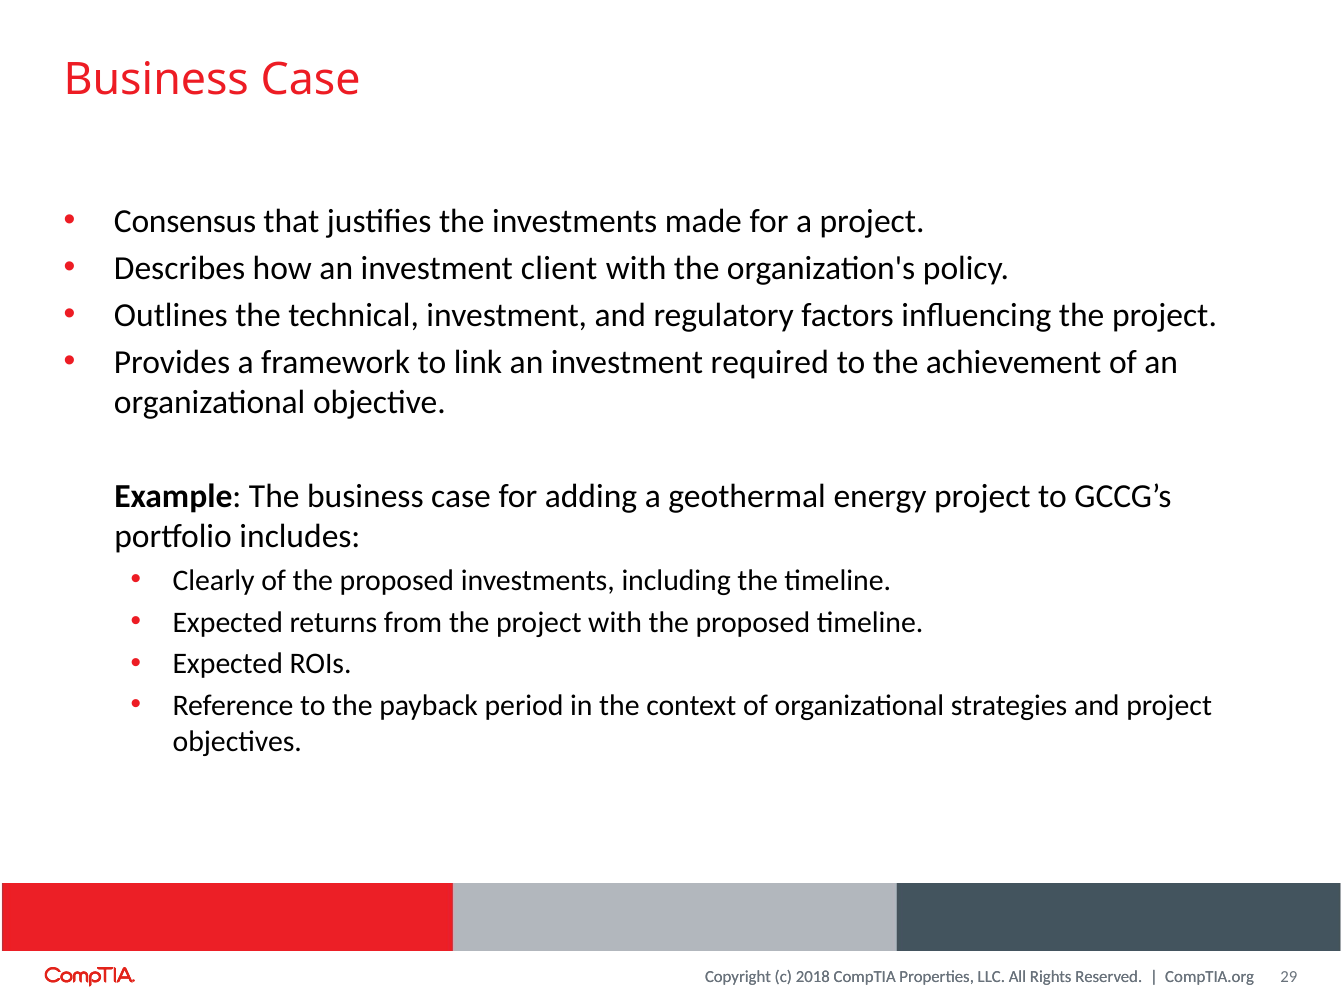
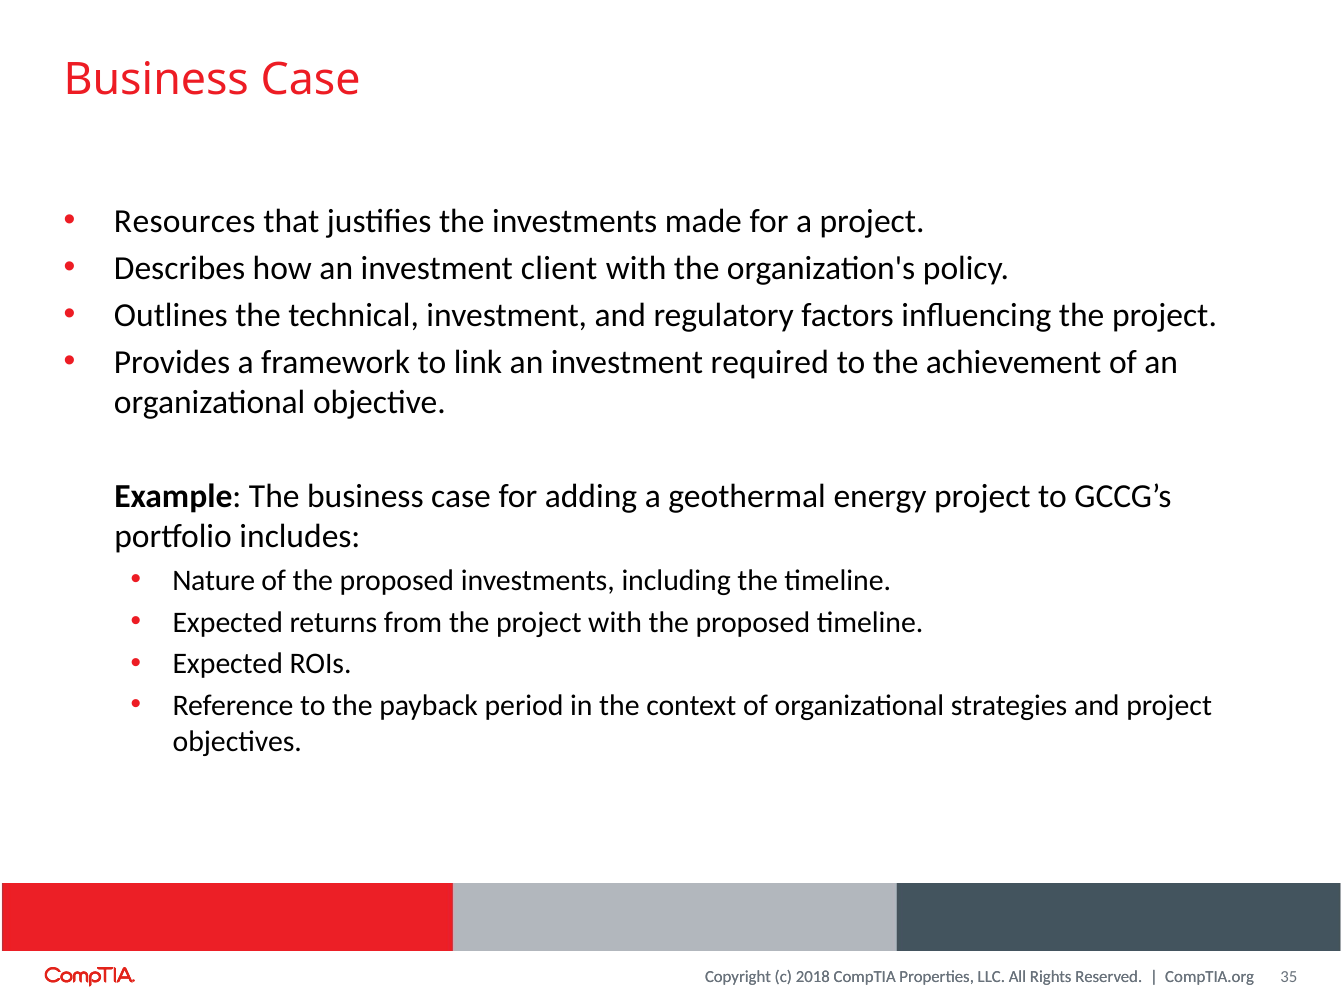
Consensus: Consensus -> Resources
Clearly: Clearly -> Nature
29: 29 -> 35
